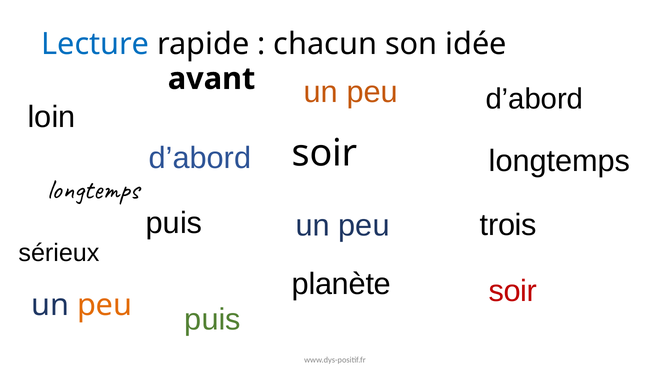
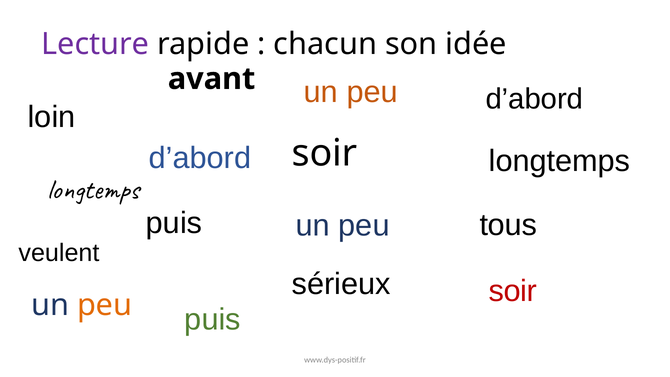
Lecture colour: blue -> purple
trois: trois -> tous
sérieux: sérieux -> veulent
planète: planète -> sérieux
